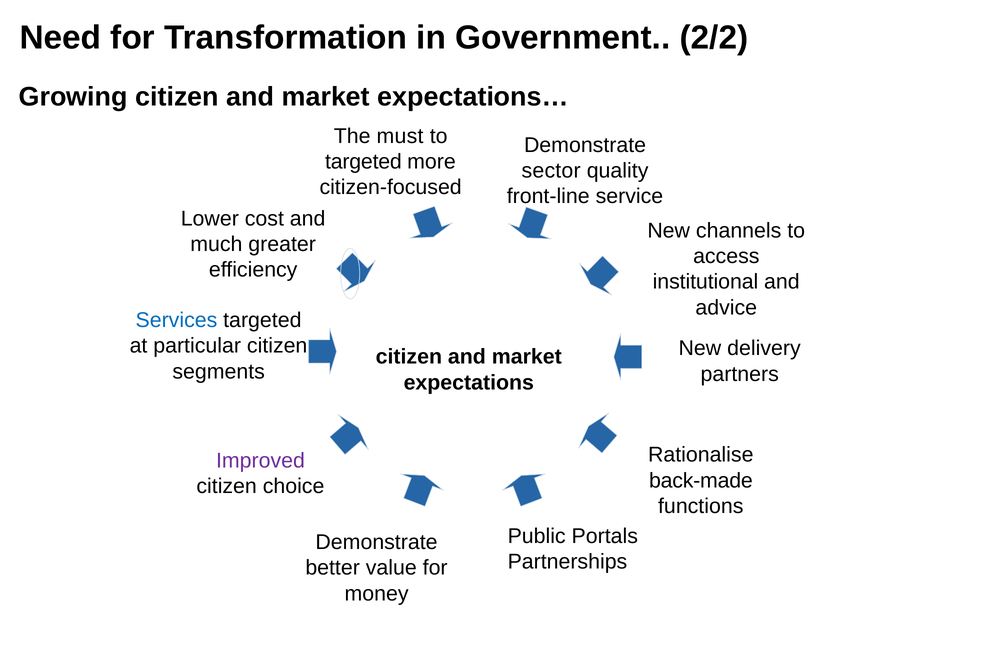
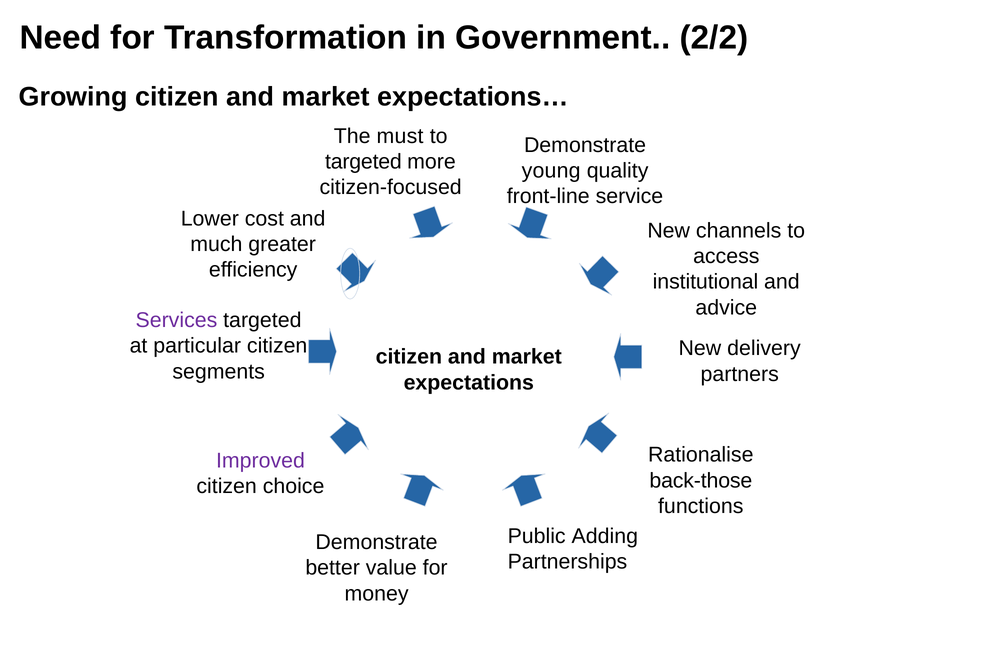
sector: sector -> young
Services colour: blue -> purple
back-made: back-made -> back-those
Portals: Portals -> Adding
